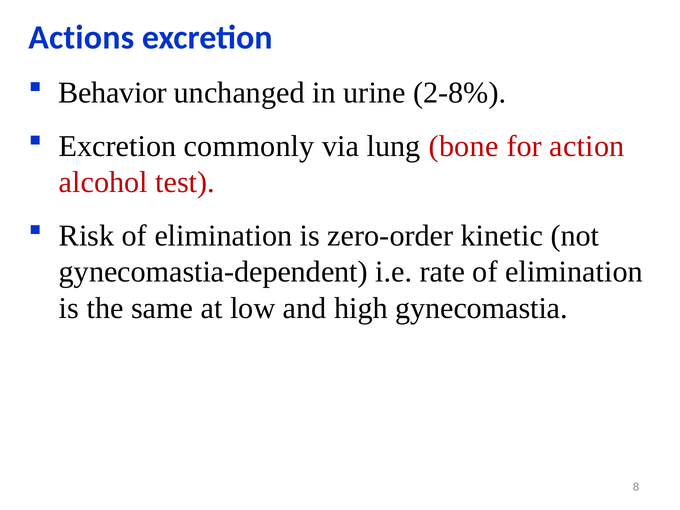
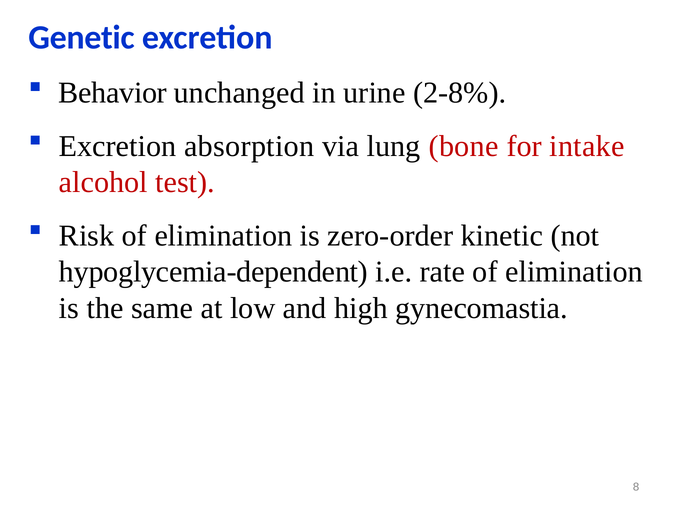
Actions: Actions -> Genetic
commonly: commonly -> absorption
action: action -> intake
gynecomastia-dependent: gynecomastia-dependent -> hypoglycemia-dependent
